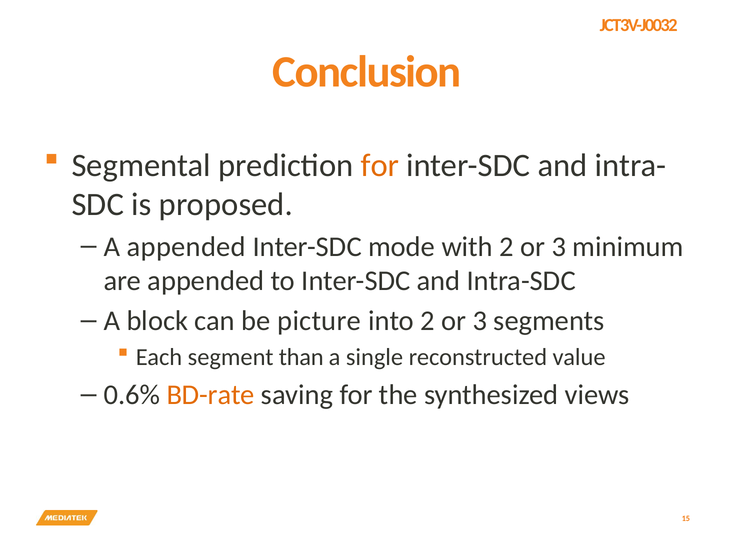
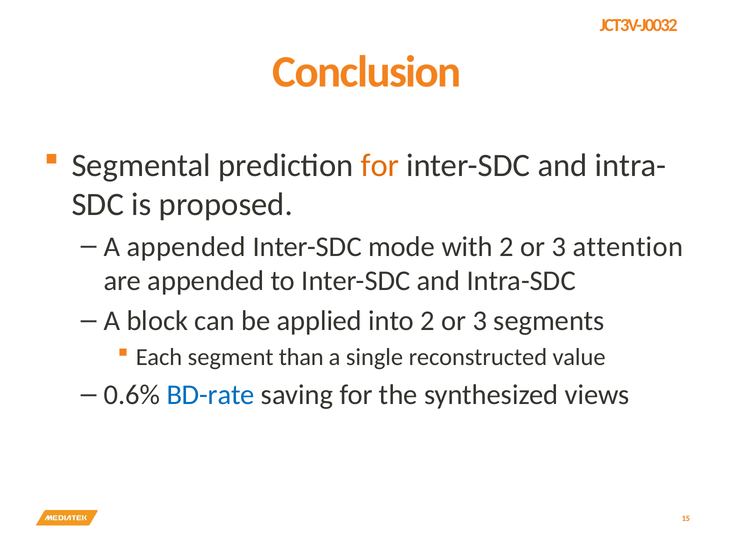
minimum: minimum -> attention
picture: picture -> applied
BD-rate colour: orange -> blue
